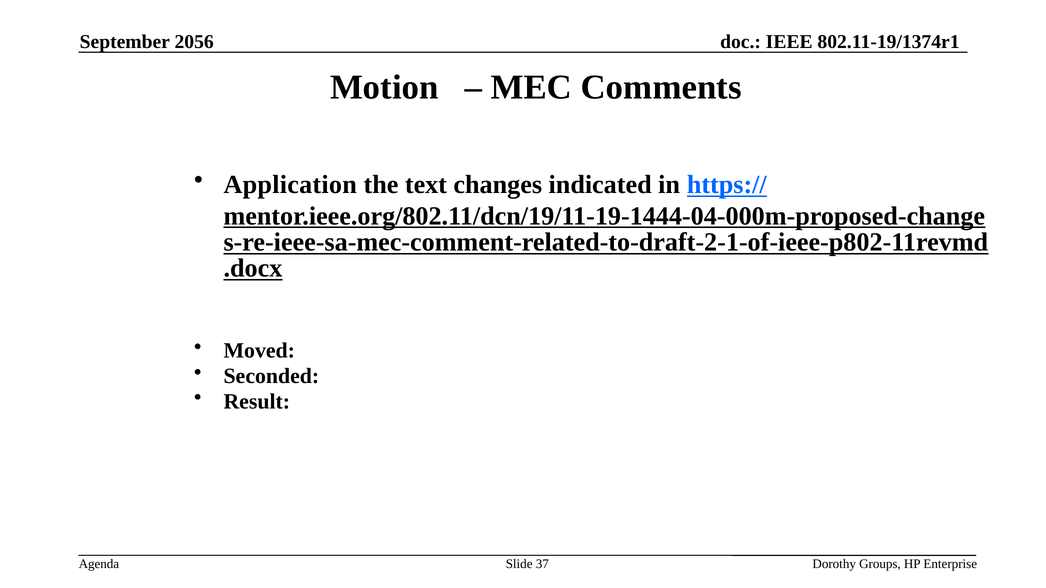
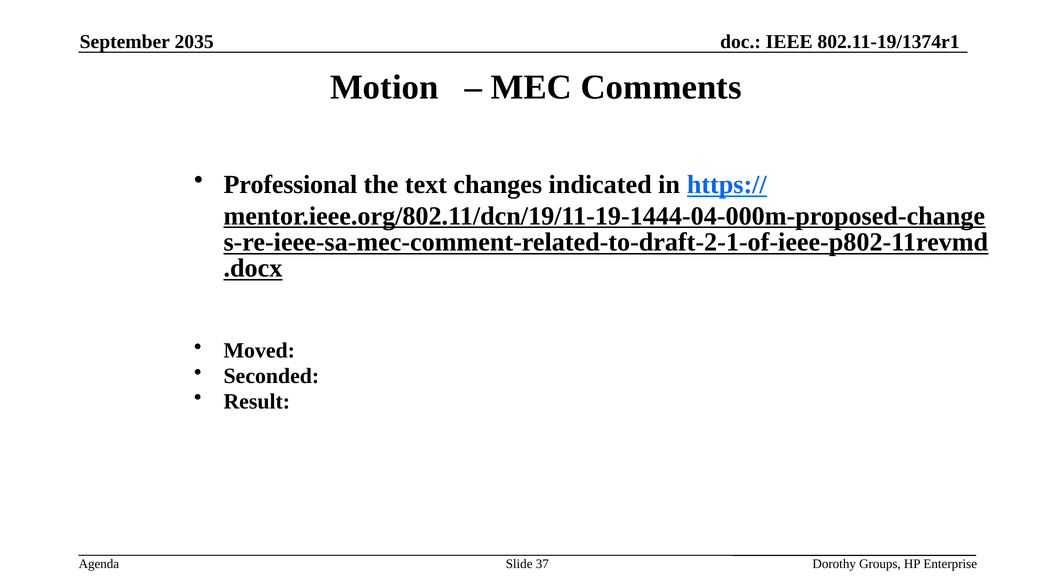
2056: 2056 -> 2035
Application: Application -> Professional
